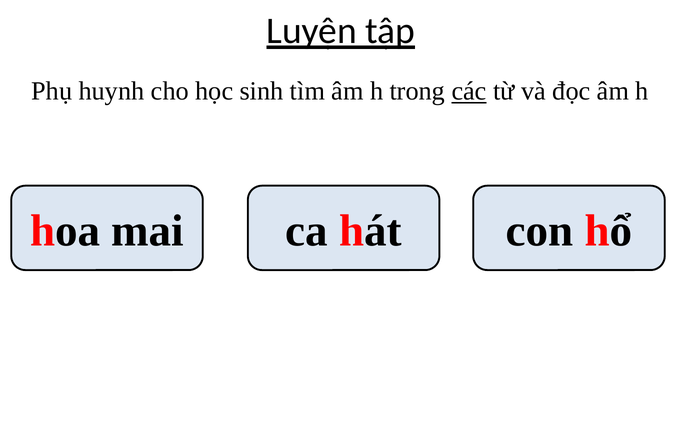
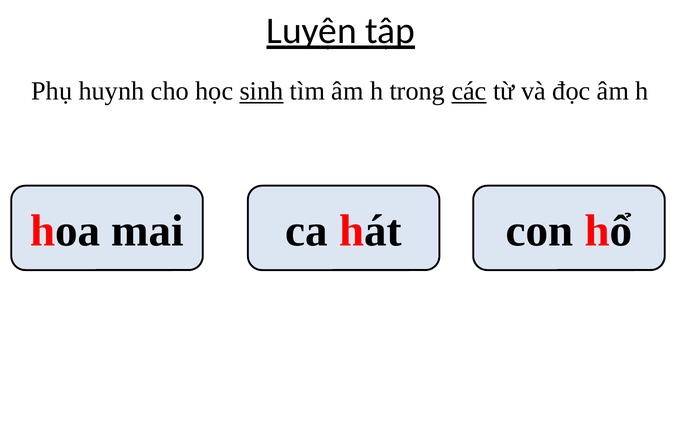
sinh underline: none -> present
